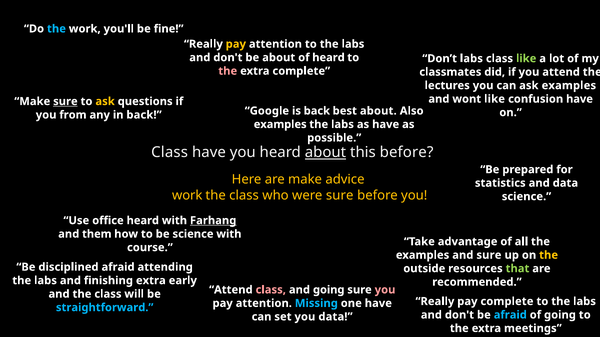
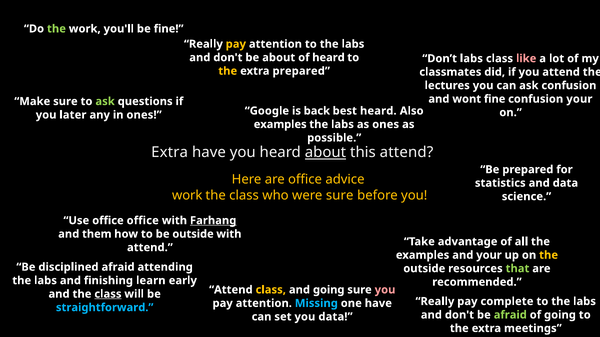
the at (56, 29) colour: light blue -> light green
like at (526, 59) colour: light green -> pink
the at (228, 71) colour: pink -> yellow
extra complete: complete -> prepared
ask examples: examples -> confusion
wont like: like -> fine
confusion have: have -> your
sure at (65, 102) underline: present -> none
ask at (105, 102) colour: yellow -> light green
best about: about -> heard
from: from -> later
in back: back -> ones
as have: have -> ones
Class at (170, 153): Class -> Extra
this before: before -> attend
are make: make -> office
office heard: heard -> office
be science: science -> outside
course at (150, 248): course -> attend
and sure: sure -> your
finishing extra: extra -> learn
class at (271, 290) colour: pink -> yellow
class at (108, 294) underline: none -> present
afraid at (510, 315) colour: light blue -> light green
